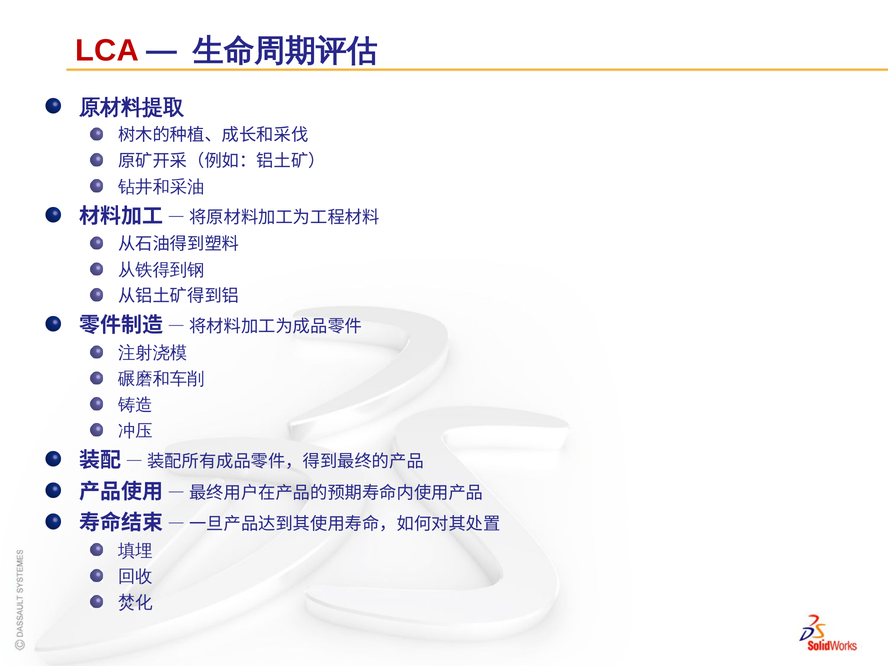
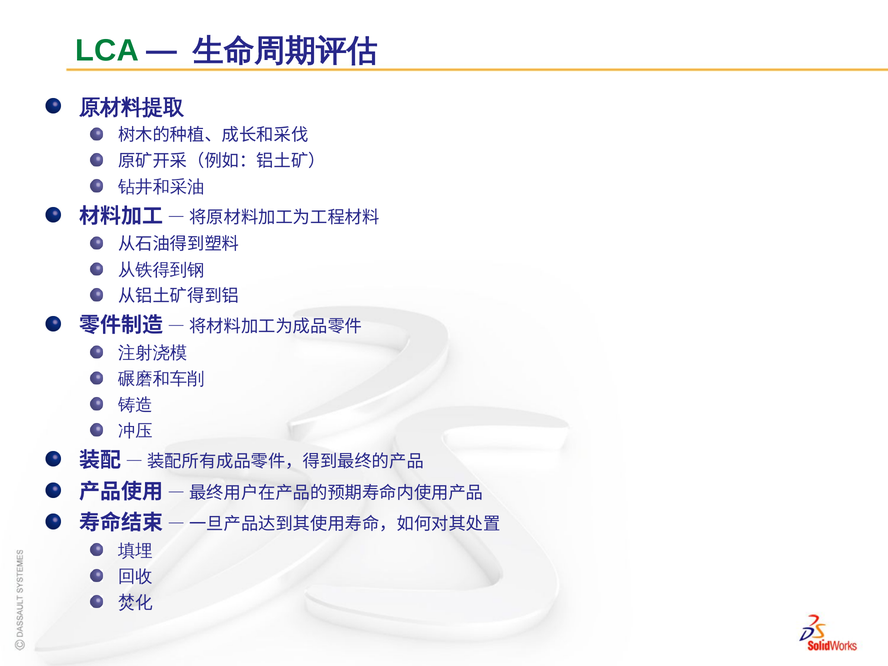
LCA colour: red -> green
